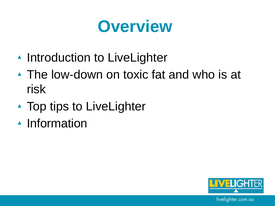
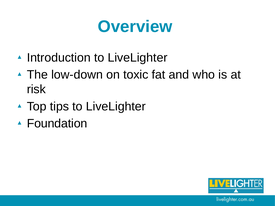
Information: Information -> Foundation
